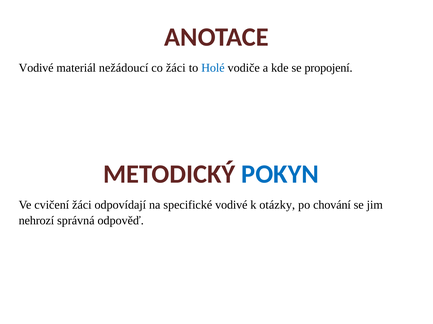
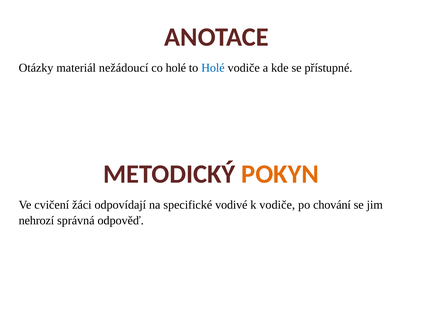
Vodivé at (36, 68): Vodivé -> Otázky
co žáci: žáci -> holé
propojení: propojení -> přístupné
POKYN colour: blue -> orange
k otázky: otázky -> vodiče
